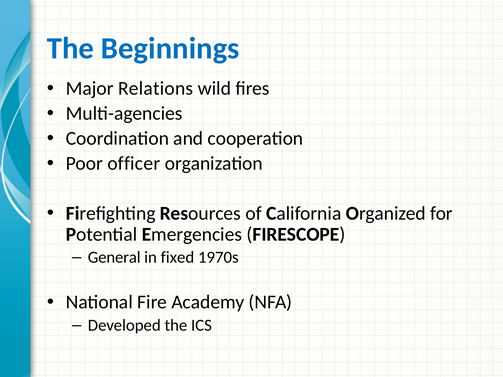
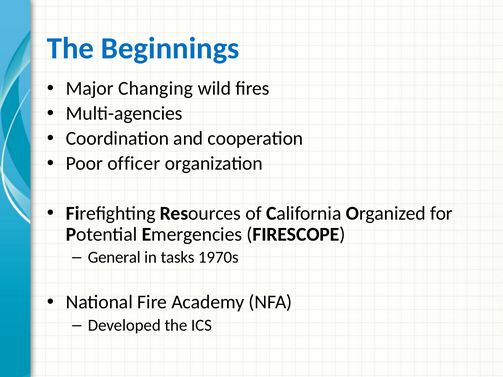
Relations: Relations -> Changing
fixed: fixed -> tasks
